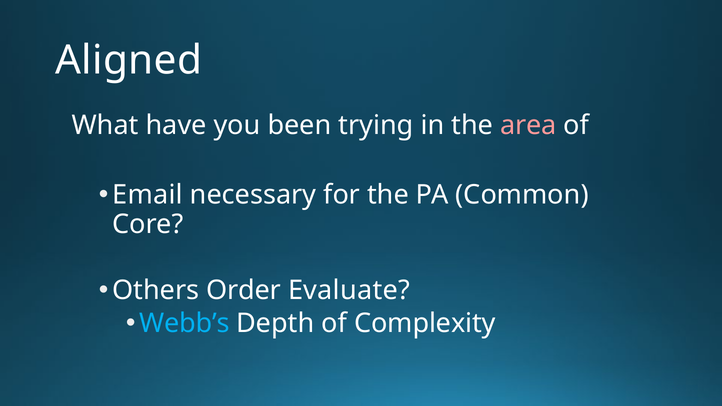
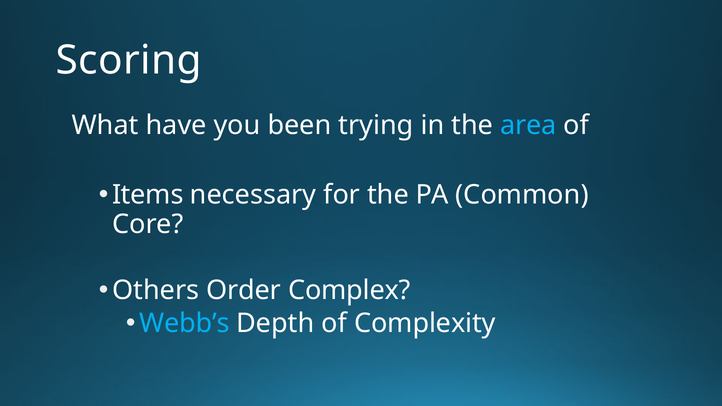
Aligned: Aligned -> Scoring
area colour: pink -> light blue
Email: Email -> Items
Evaluate: Evaluate -> Complex
